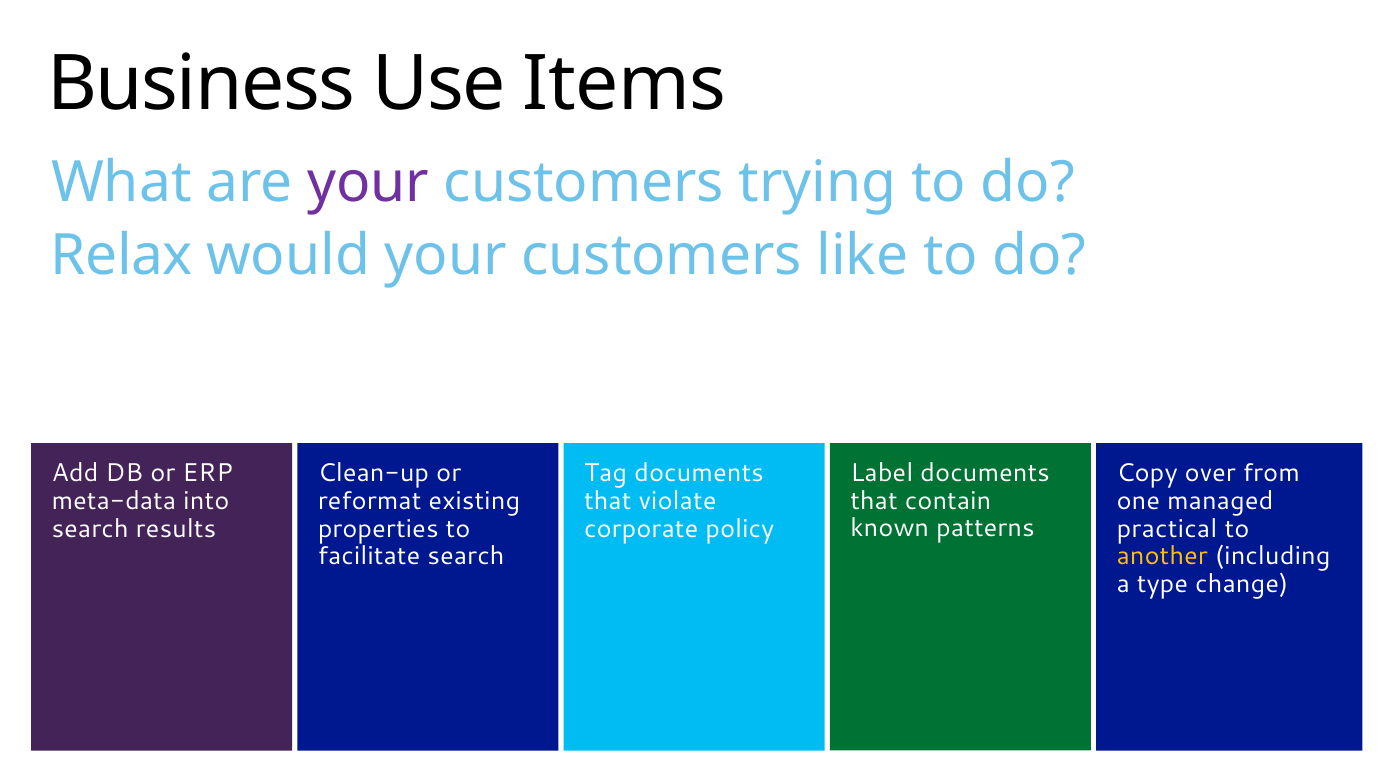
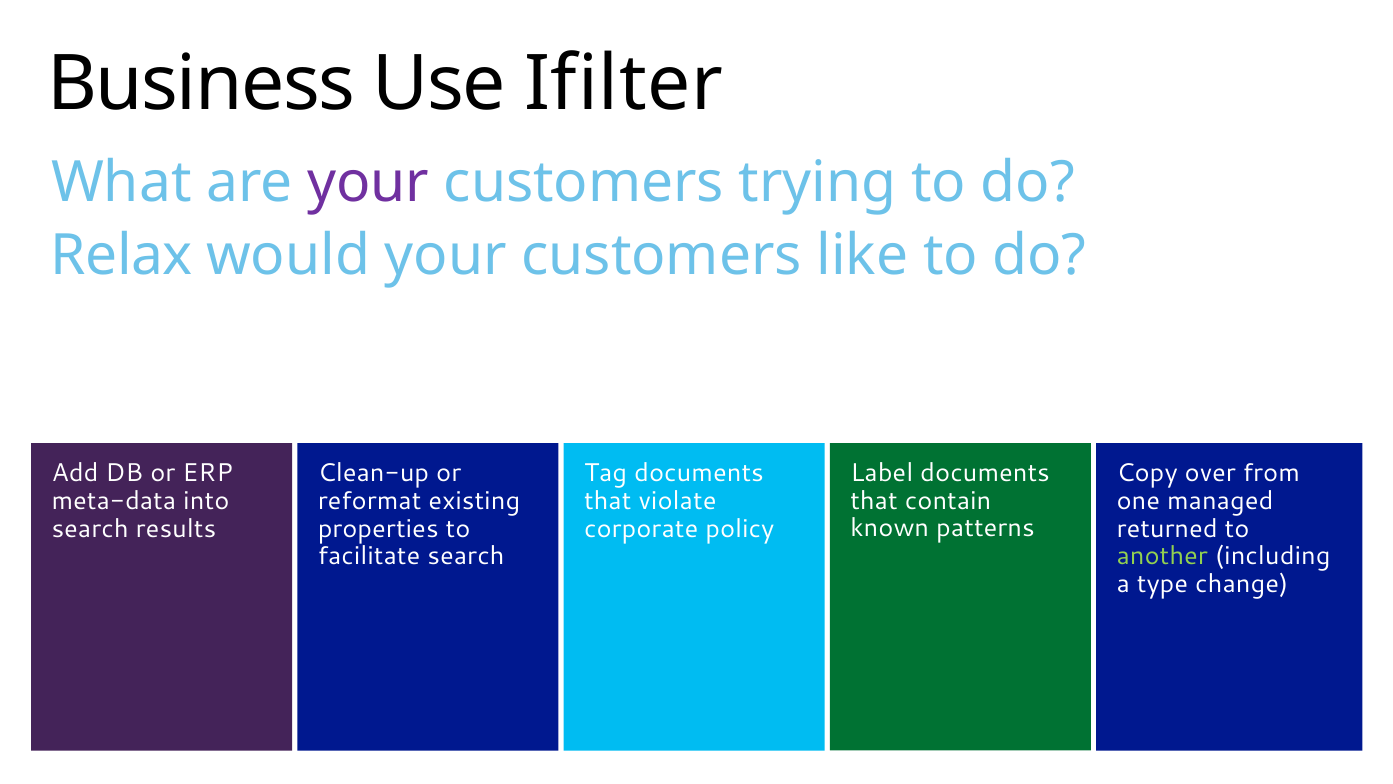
Items: Items -> Ifilter
practical: practical -> returned
another colour: yellow -> light green
